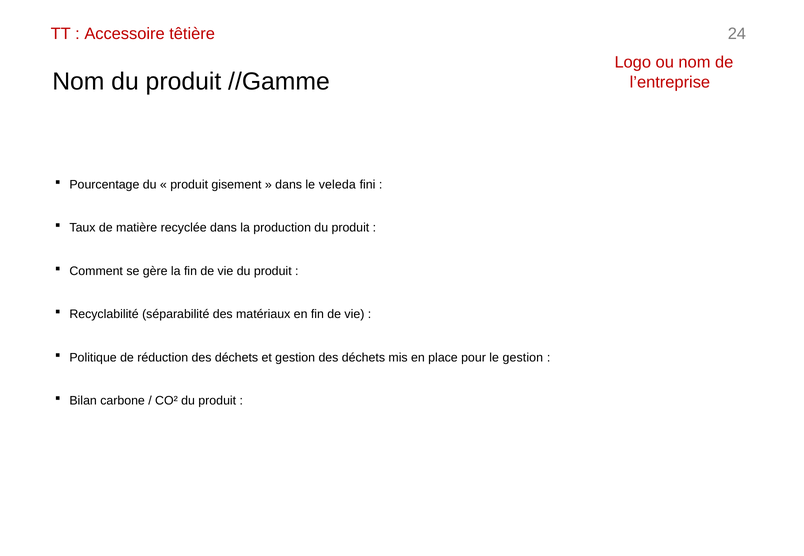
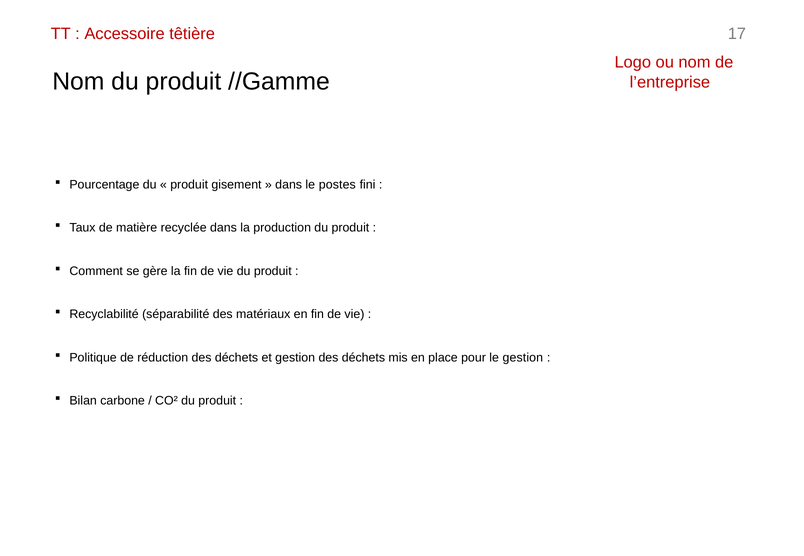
24: 24 -> 17
veleda: veleda -> postes
